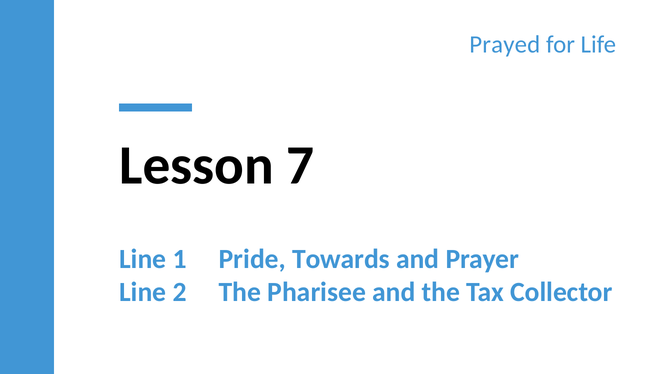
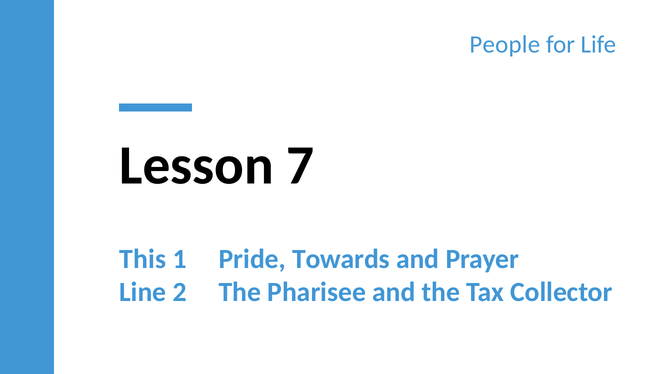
Prayed: Prayed -> People
Line at (143, 259): Line -> This
